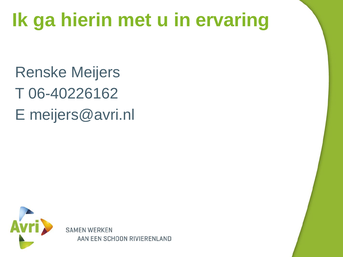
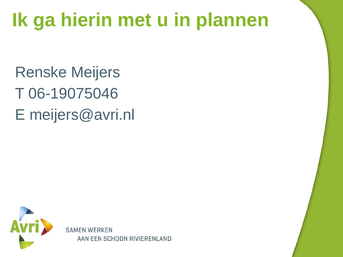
ervaring: ervaring -> plannen
06-40226162: 06-40226162 -> 06-19075046
